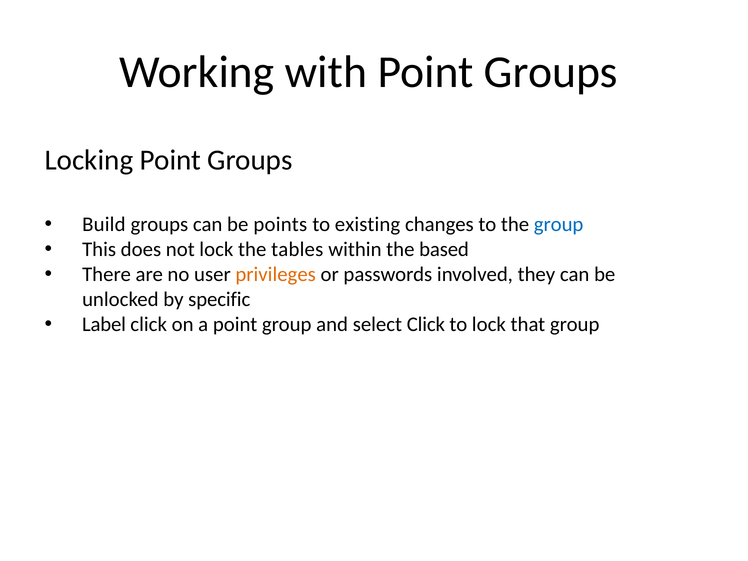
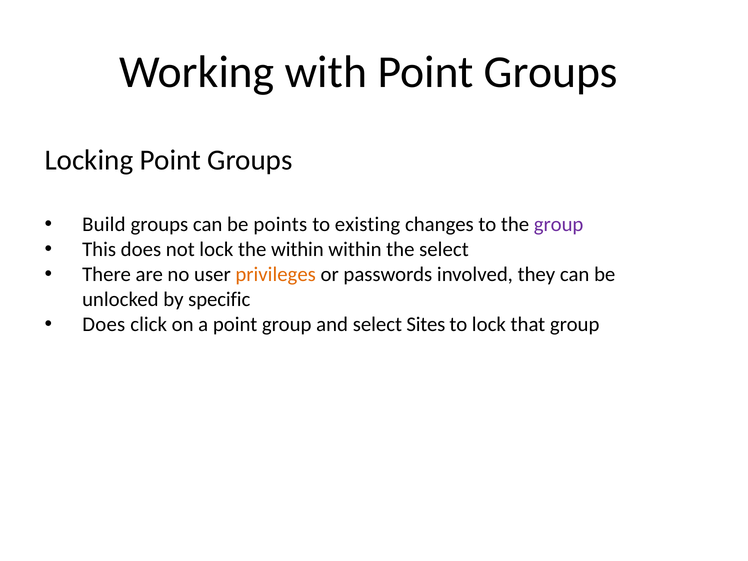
group at (559, 225) colour: blue -> purple
the tables: tables -> within
the based: based -> select
Label at (104, 324): Label -> Does
select Click: Click -> Sites
